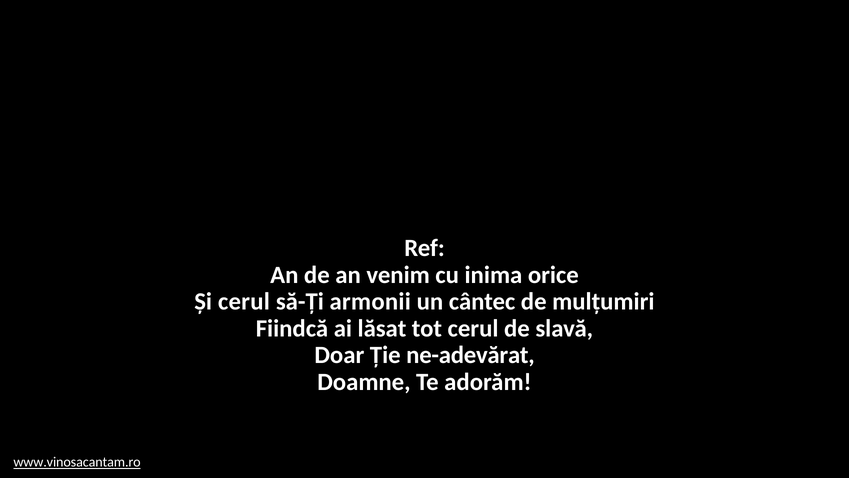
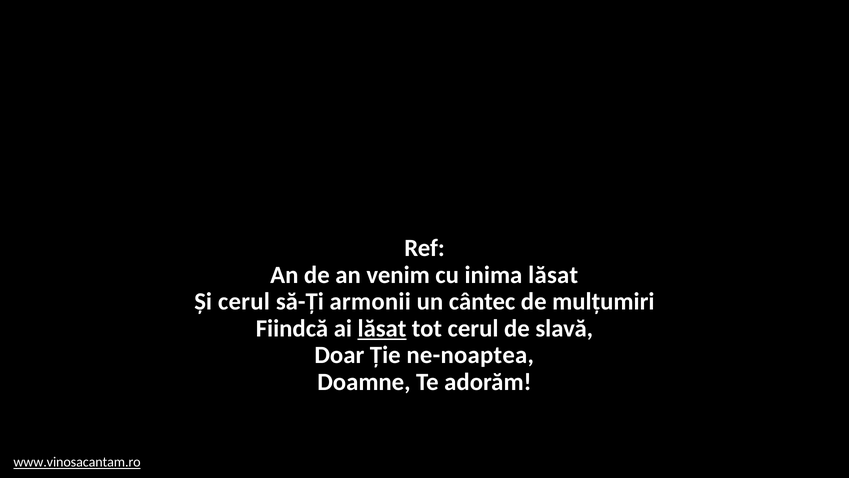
inima orice: orice -> lăsat
lăsat at (382, 328) underline: none -> present
ne-adevărat: ne-adevărat -> ne-noaptea
